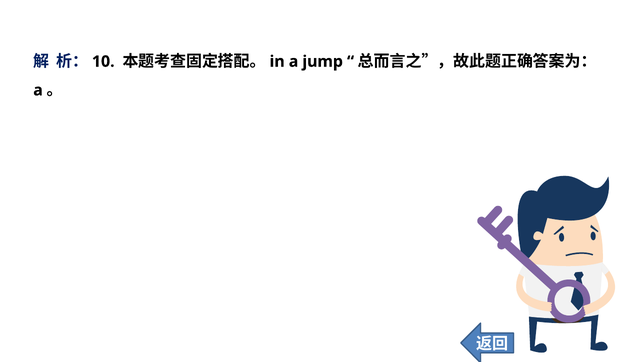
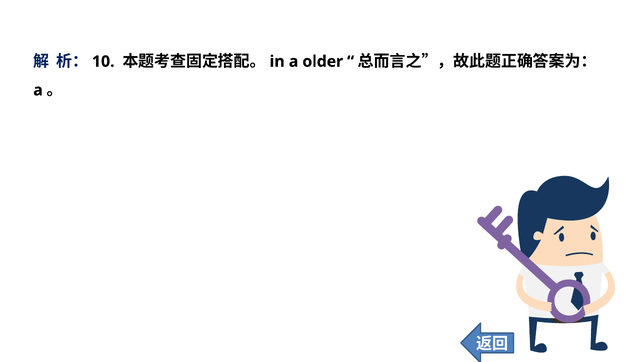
jump: jump -> older
